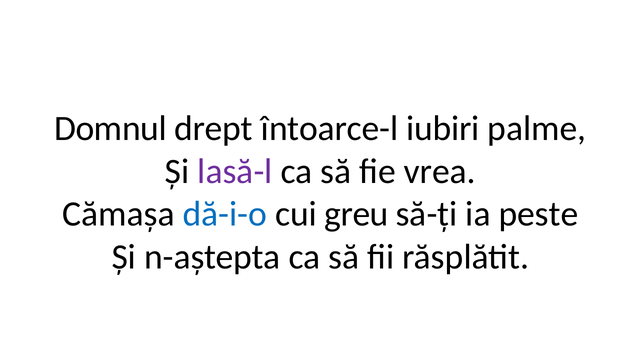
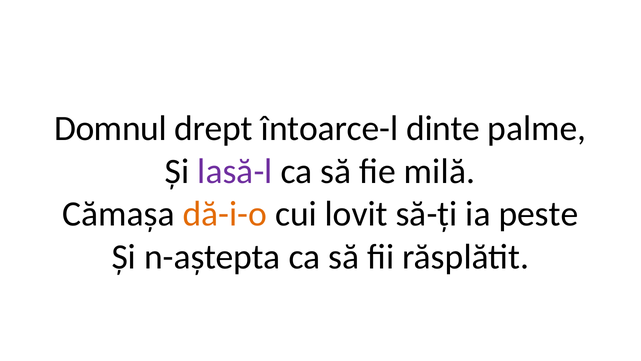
iubiri: iubiri -> dinte
vrea: vrea -> milă
dă-i-o colour: blue -> orange
greu: greu -> lovit
